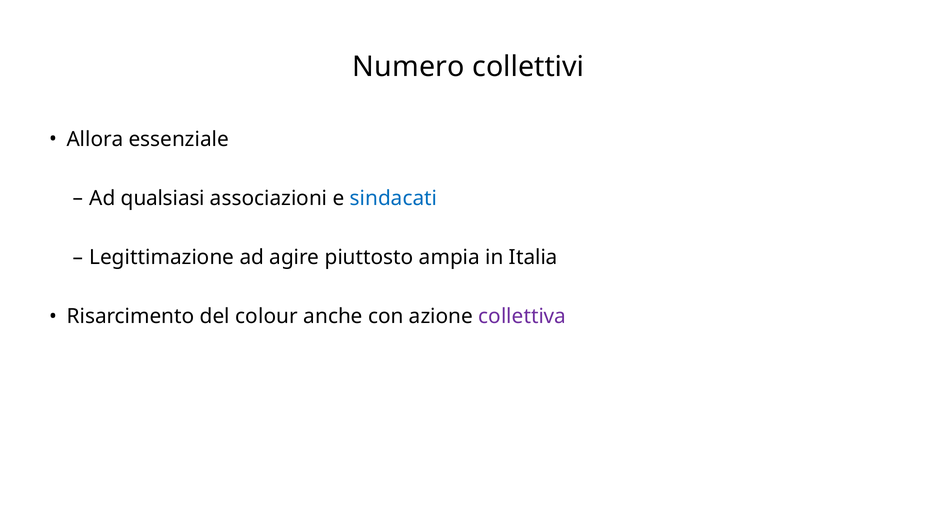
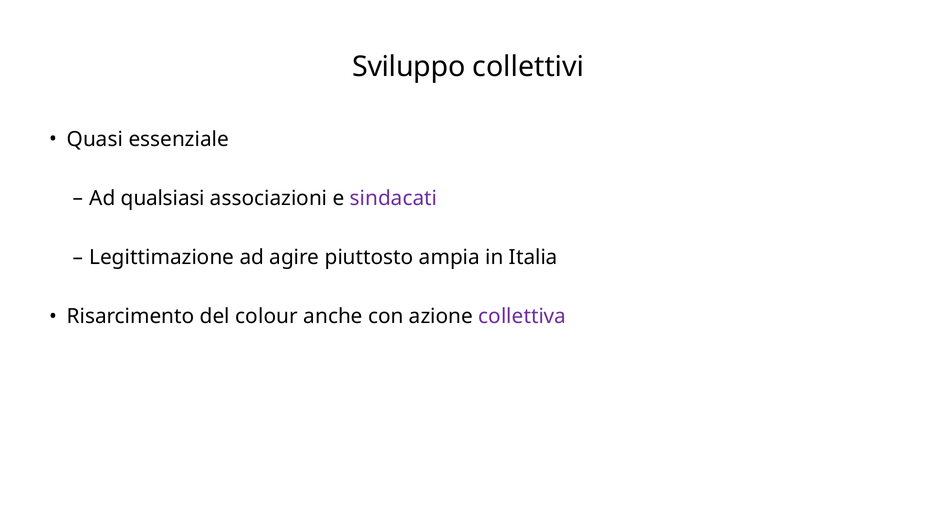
Numero: Numero -> Sviluppo
Allora: Allora -> Quasi
sindacati colour: blue -> purple
